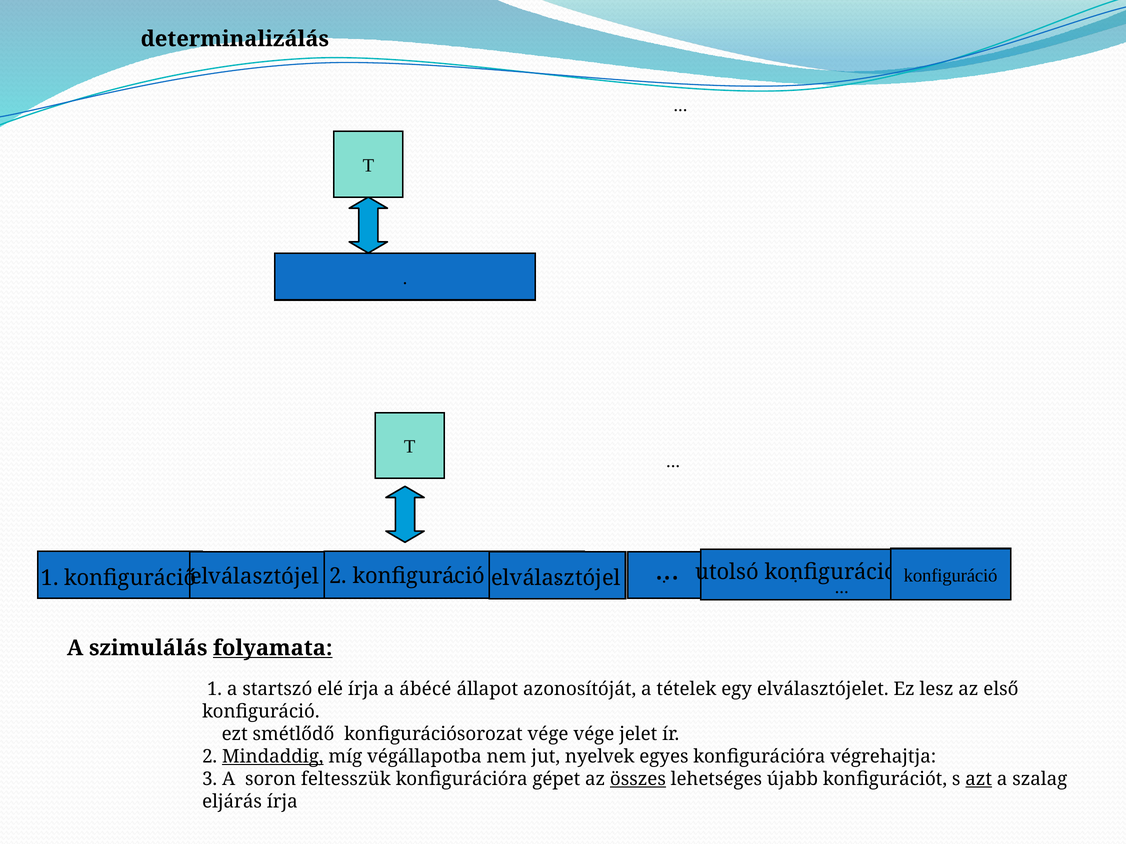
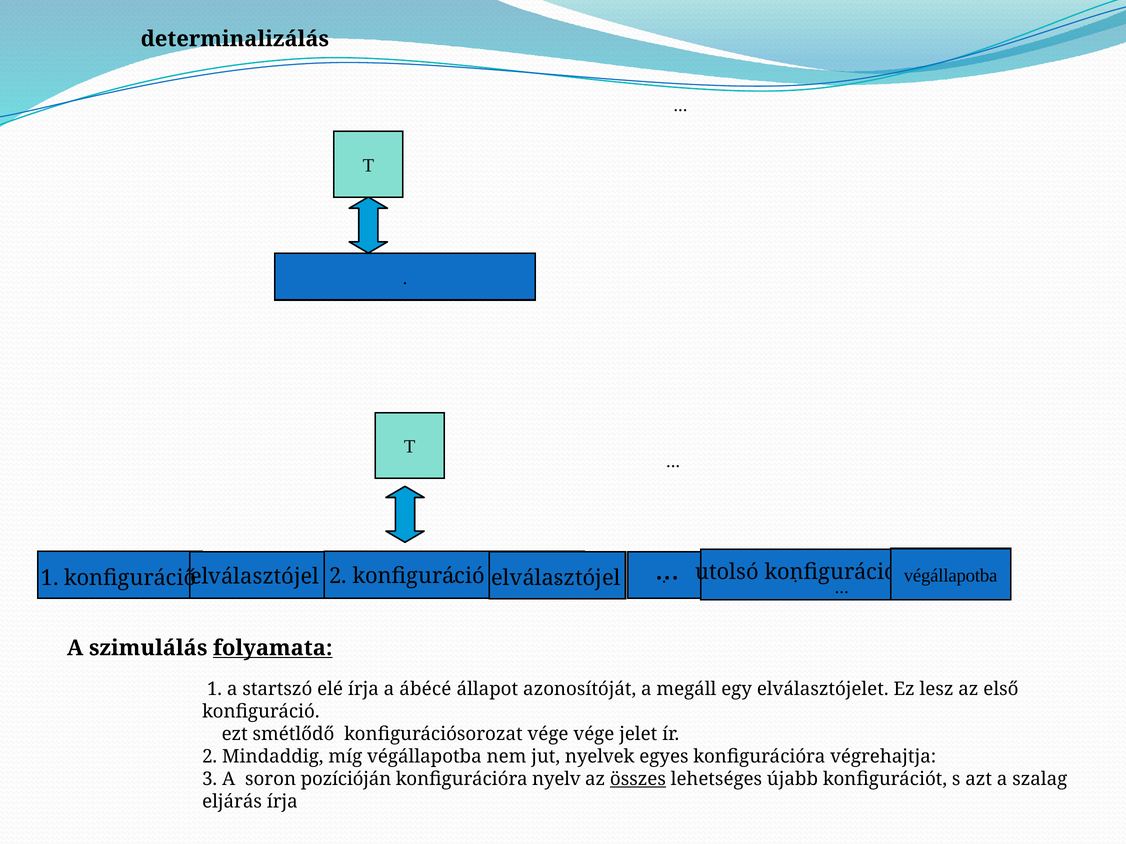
konfiguráció at (951, 576): konfiguráció -> végállapotba
tételek: tételek -> megáll
Mindaddig underline: present -> none
feltesszük: feltesszük -> pozícióján
gépet: gépet -> nyelv
azt underline: present -> none
